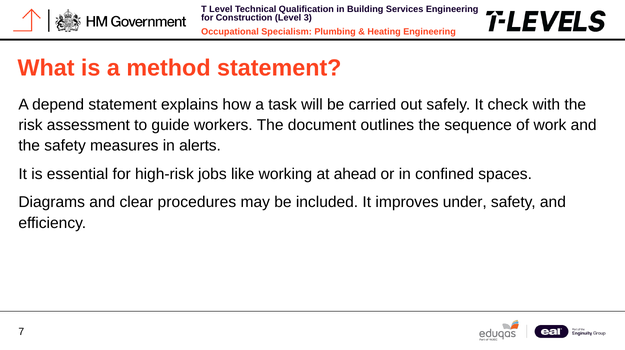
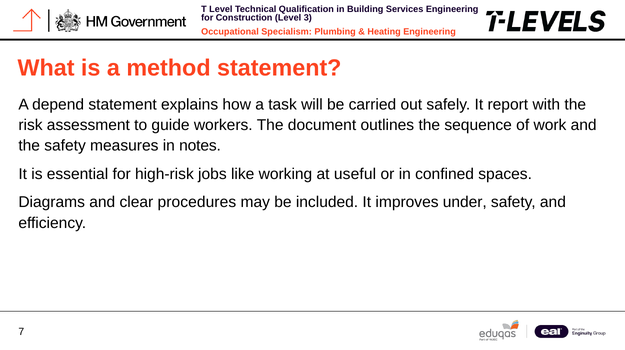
check: check -> report
alerts: alerts -> notes
ahead: ahead -> useful
